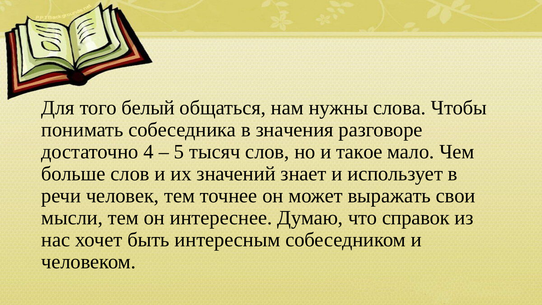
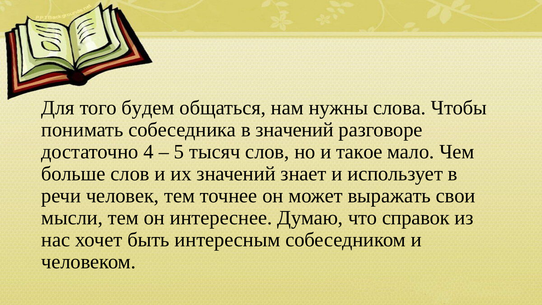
белый: белый -> будем
в значения: значения -> значений
